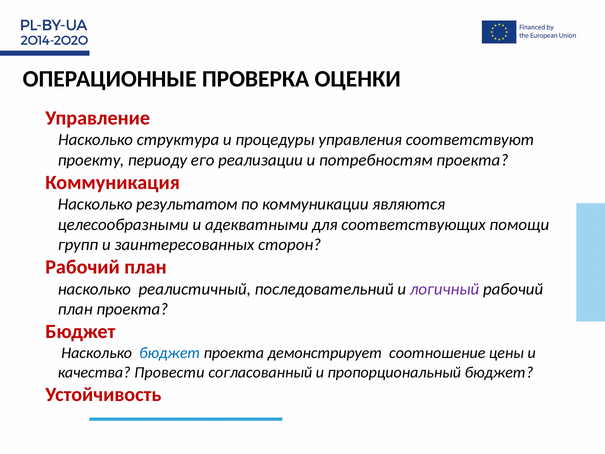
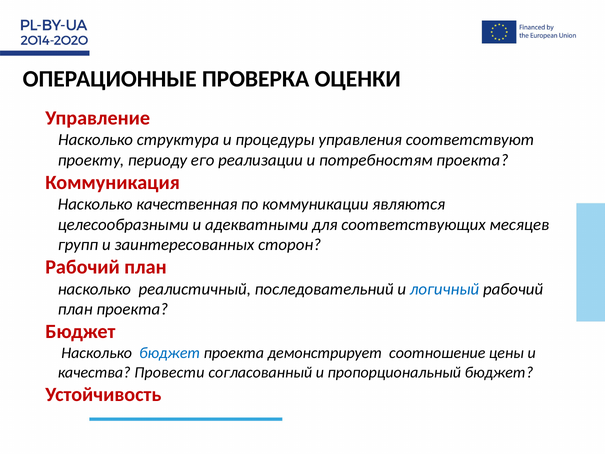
результатом: результатом -> качественная
помощи: помощи -> месяцев
логичный colour: purple -> blue
